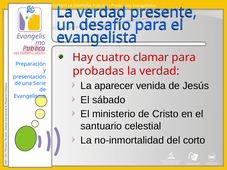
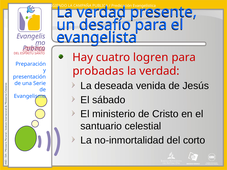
clamar: clamar -> logren
aparecer: aparecer -> deseada
